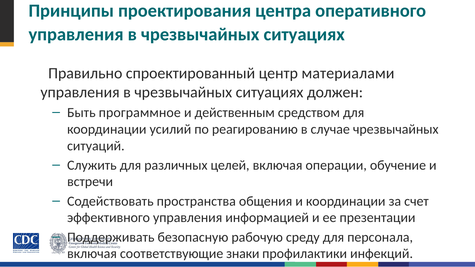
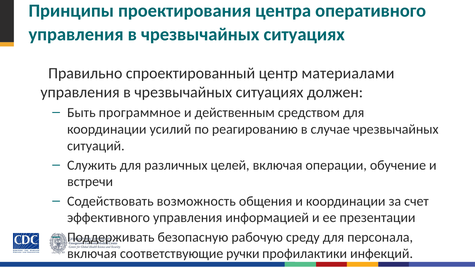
пространства: пространства -> возможность
знаки: знаки -> ручки
